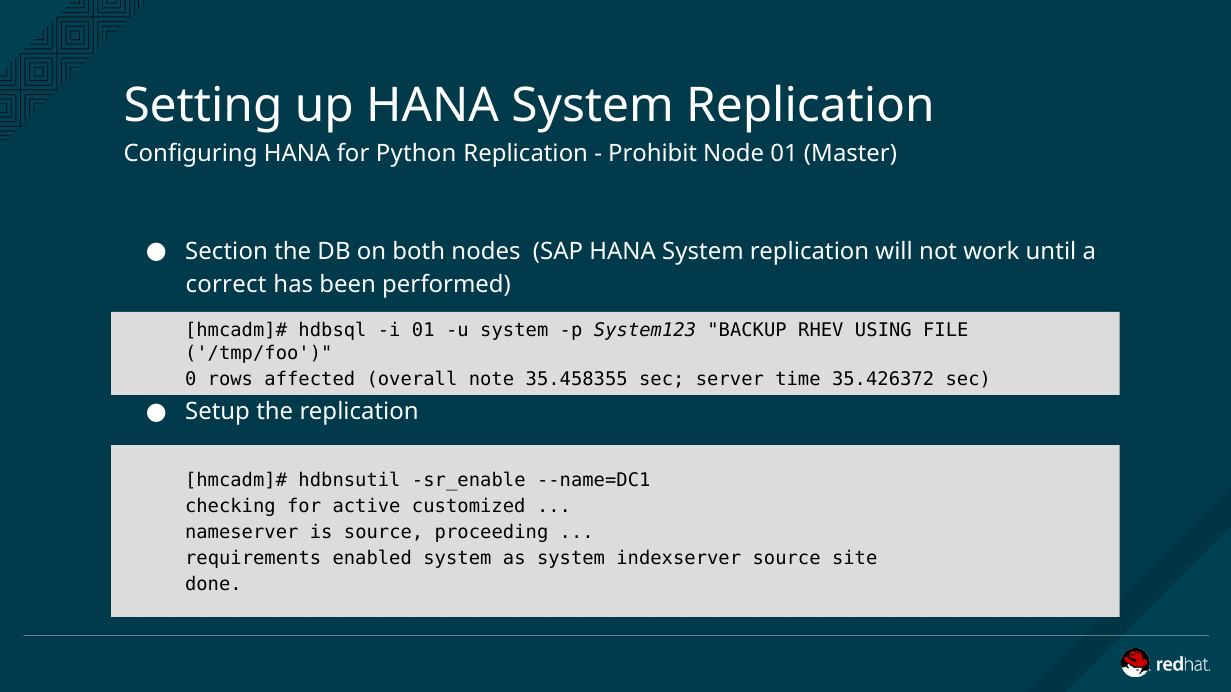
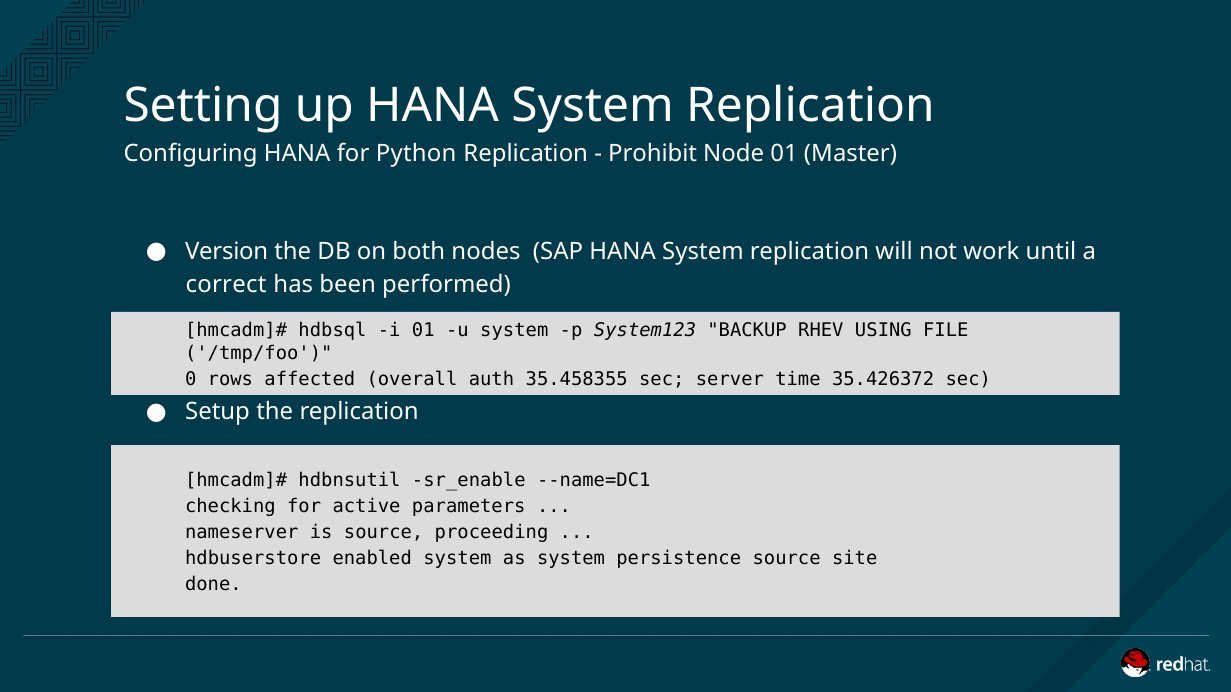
Section: Section -> Version
note: note -> auth
customized: customized -> parameters
requirements: requirements -> hdbuserstore
indexserver: indexserver -> persistence
